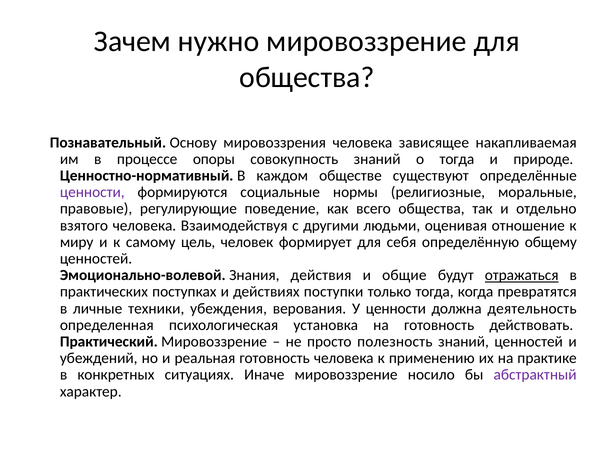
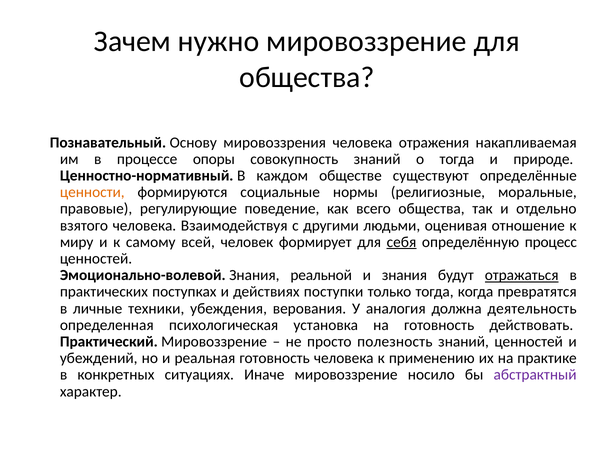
зависящее: зависящее -> отражения
ценности at (92, 192) colour: purple -> orange
цель: цель -> всей
себя underline: none -> present
общему: общему -> процесс
действия: действия -> реальной
и общие: общие -> знания
У ценности: ценности -> аналогия
